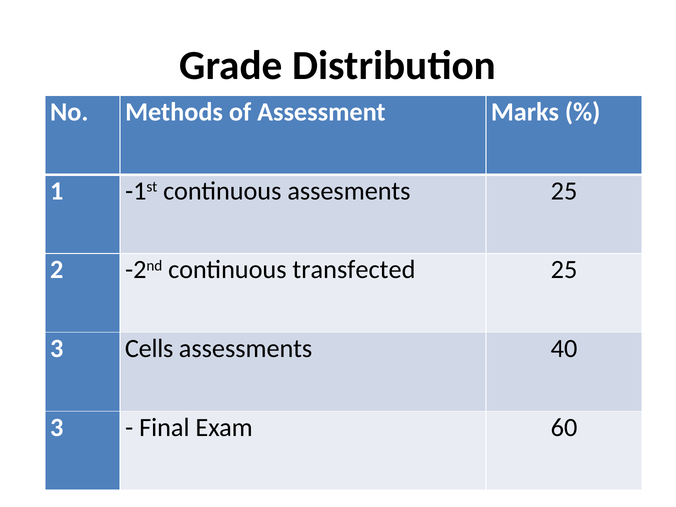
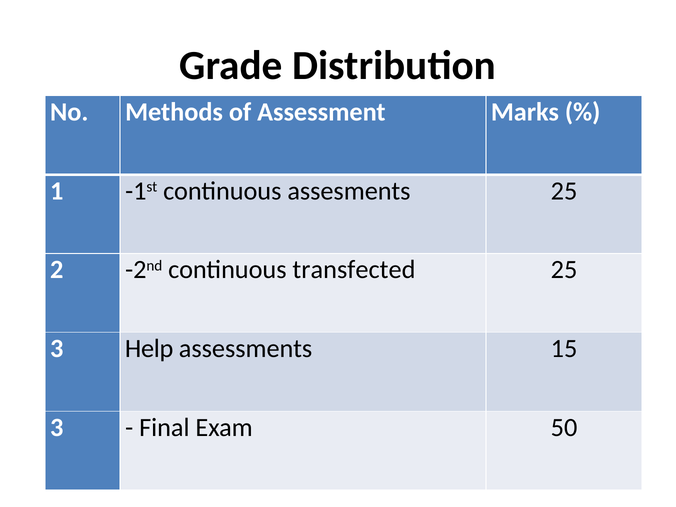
Cells: Cells -> Help
40: 40 -> 15
60: 60 -> 50
